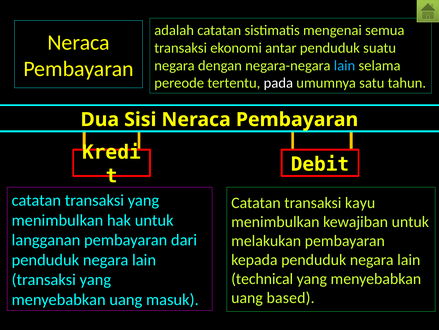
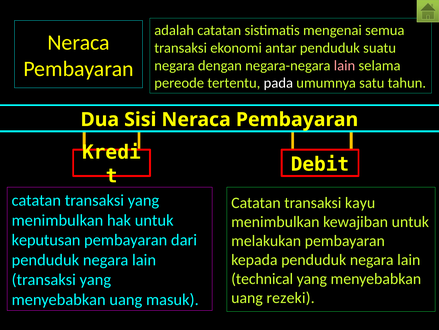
lain at (345, 65) colour: light blue -> pink
langganan: langganan -> keputusan
based: based -> rezeki
